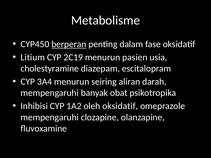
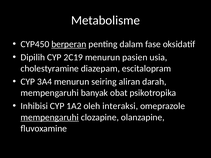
Litium: Litium -> Dipilih
oleh oksidatif: oksidatif -> interaksi
mempengaruhi at (50, 117) underline: none -> present
